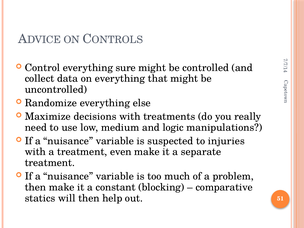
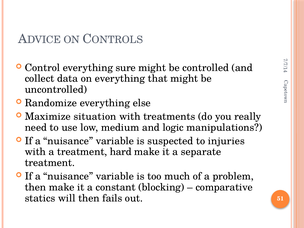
decisions: decisions -> situation
even: even -> hard
help: help -> fails
